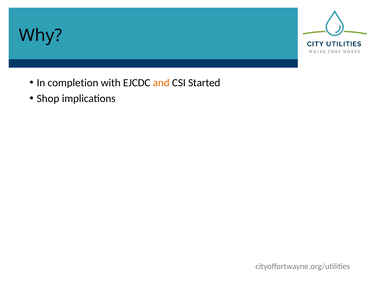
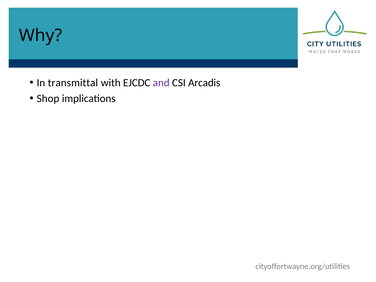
completion: completion -> transmittal
and colour: orange -> purple
Started: Started -> Arcadis
